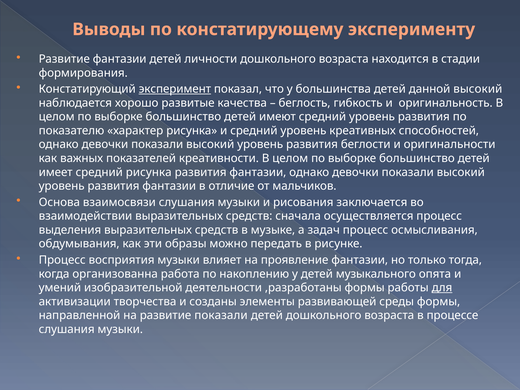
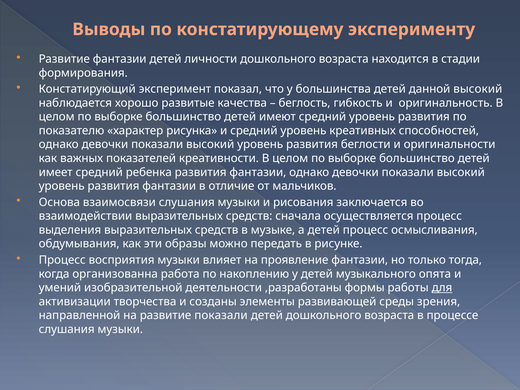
эксперимент underline: present -> none
средний рисунка: рисунка -> ребенка
а задач: задач -> детей
среды формы: формы -> зрения
